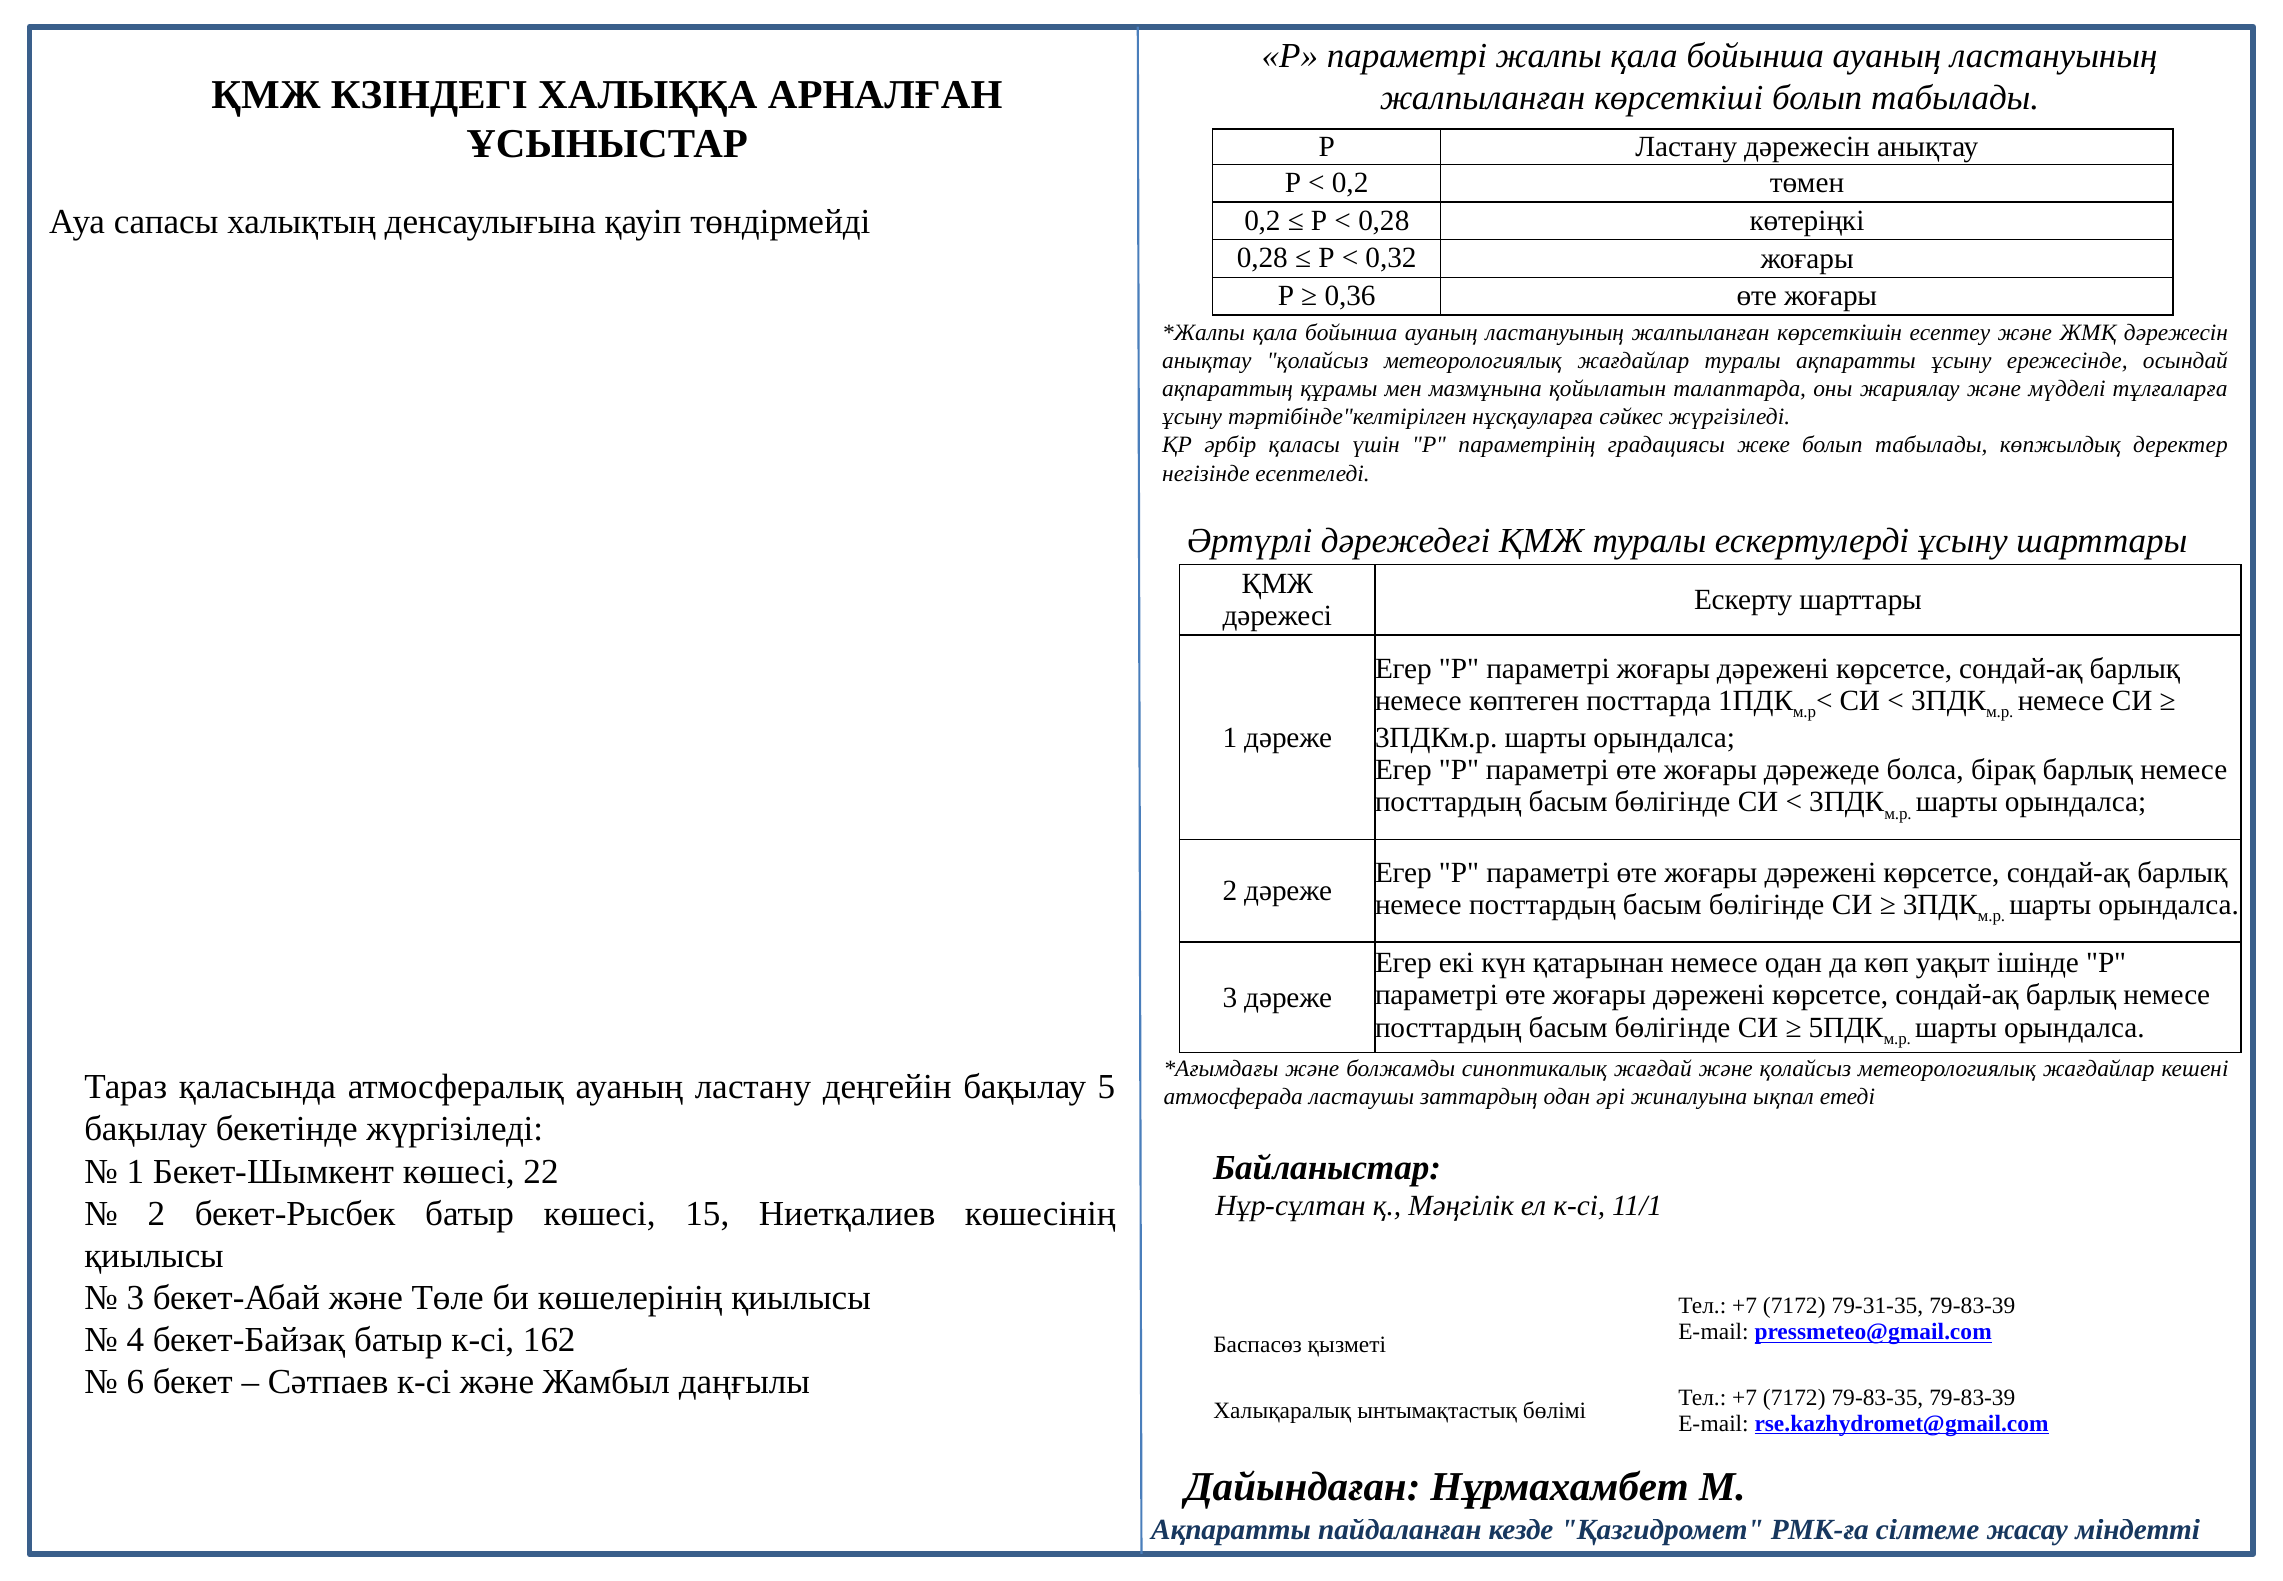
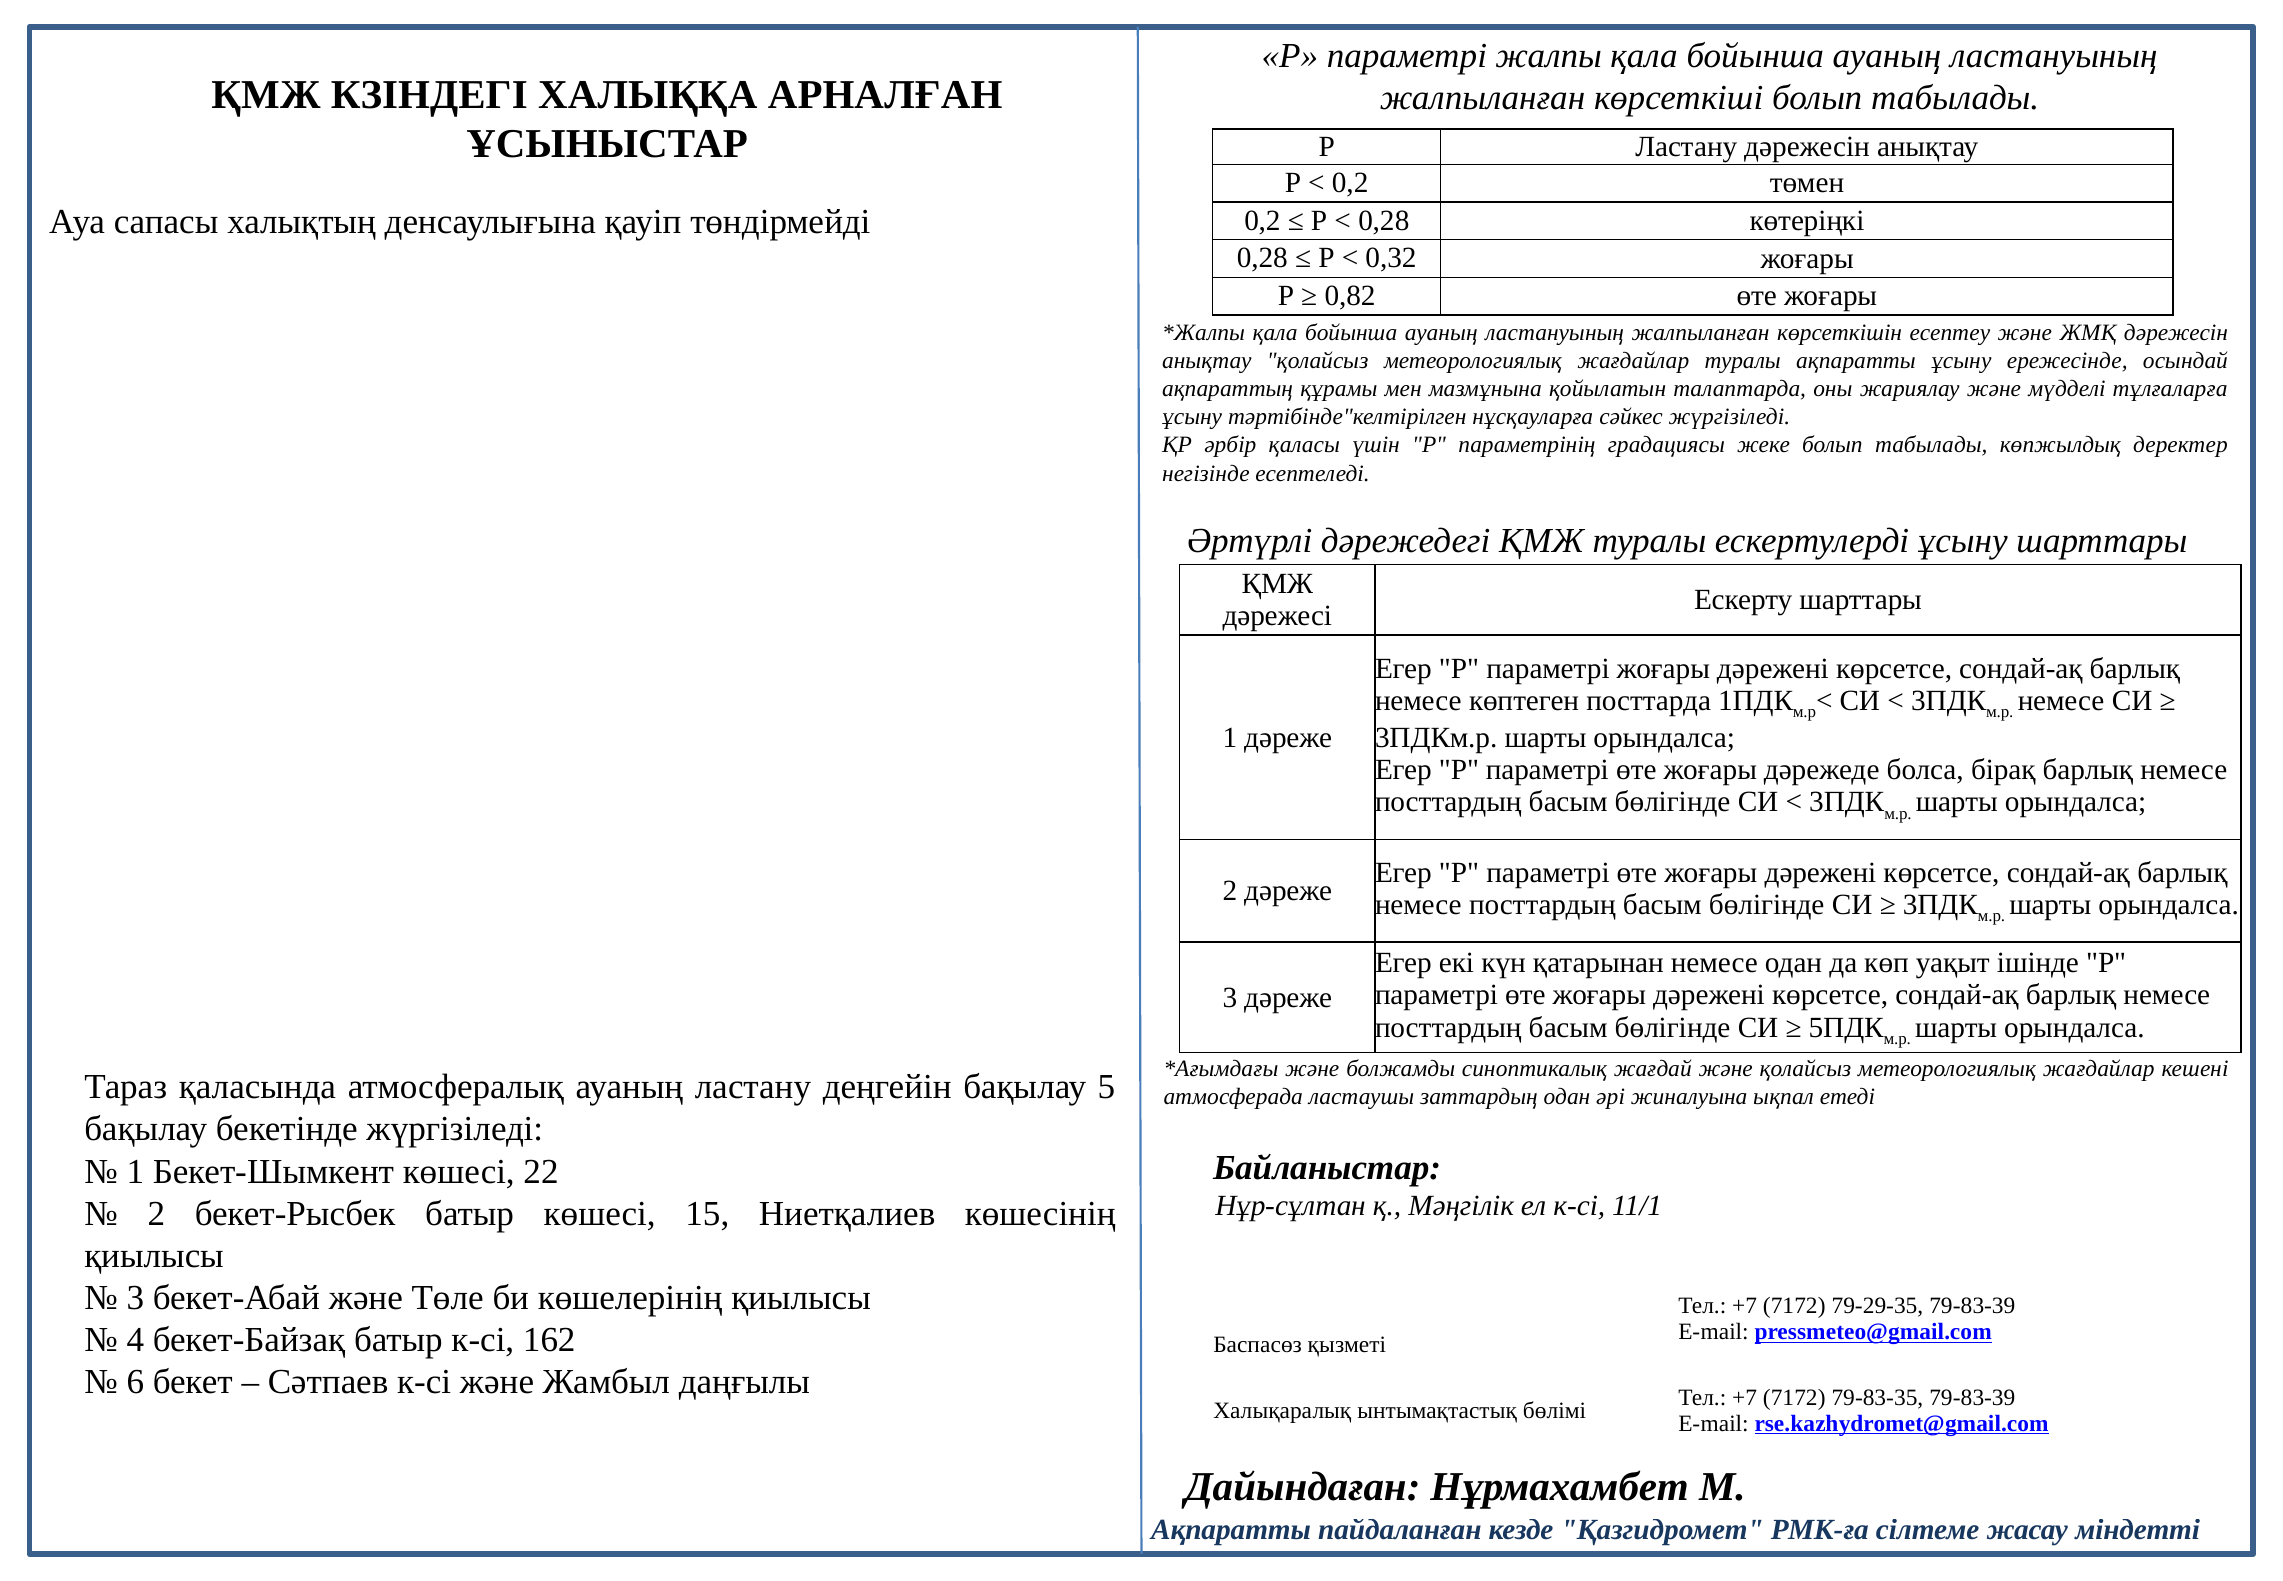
0,36: 0,36 -> 0,82
79-31-35: 79-31-35 -> 79-29-35
